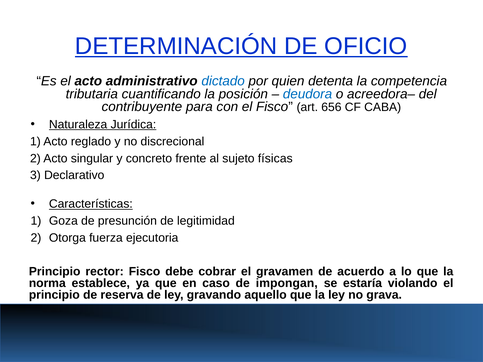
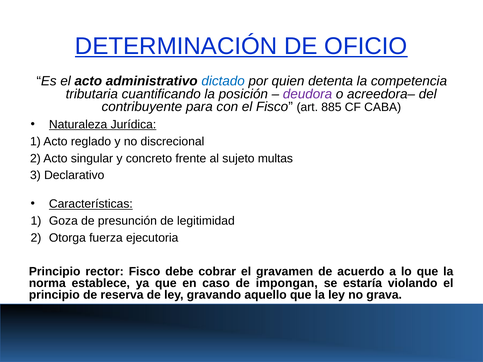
deudora colour: blue -> purple
656: 656 -> 885
físicas: físicas -> multas
